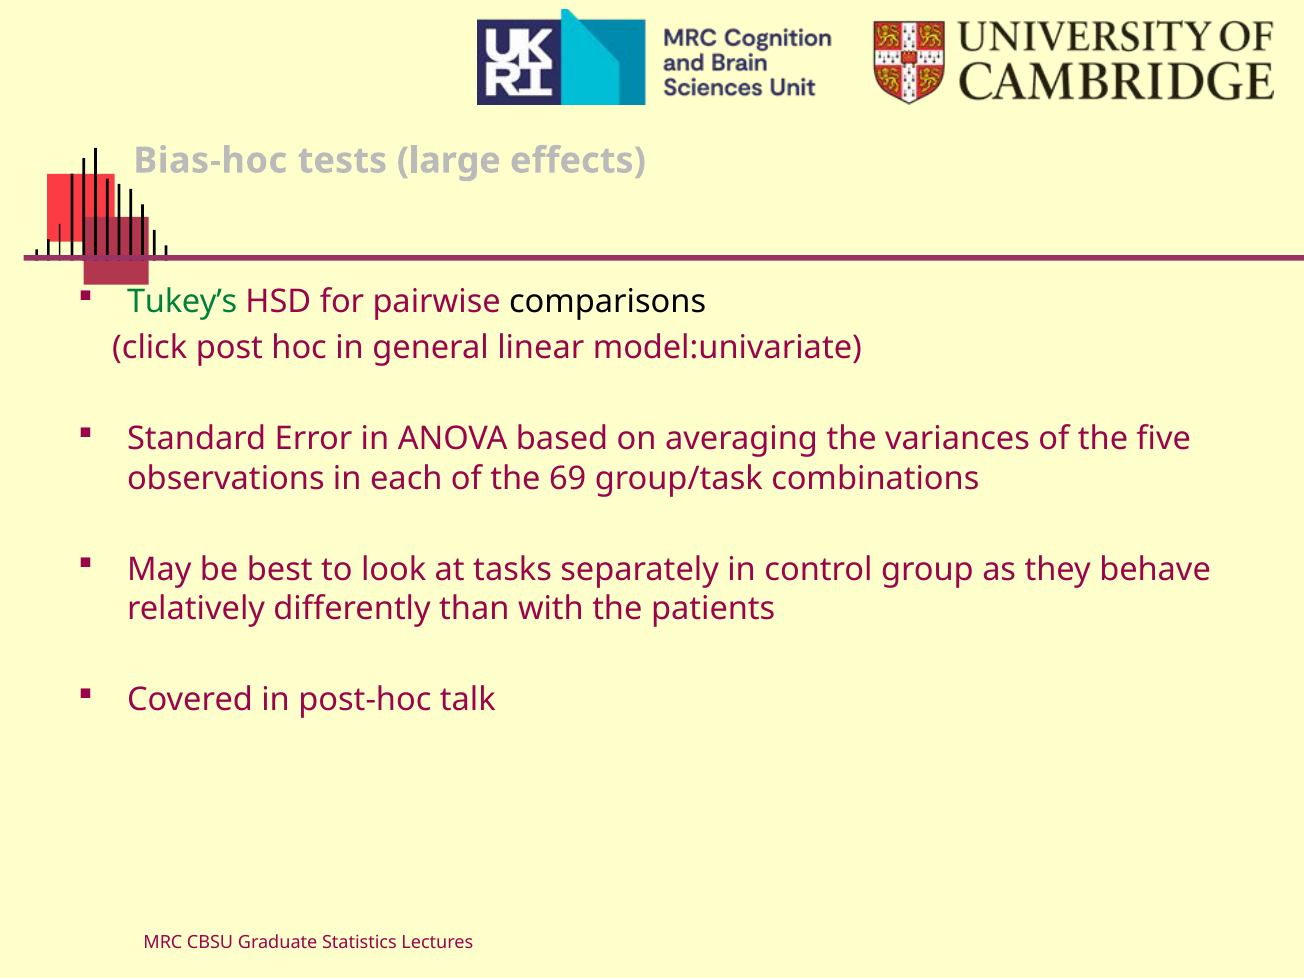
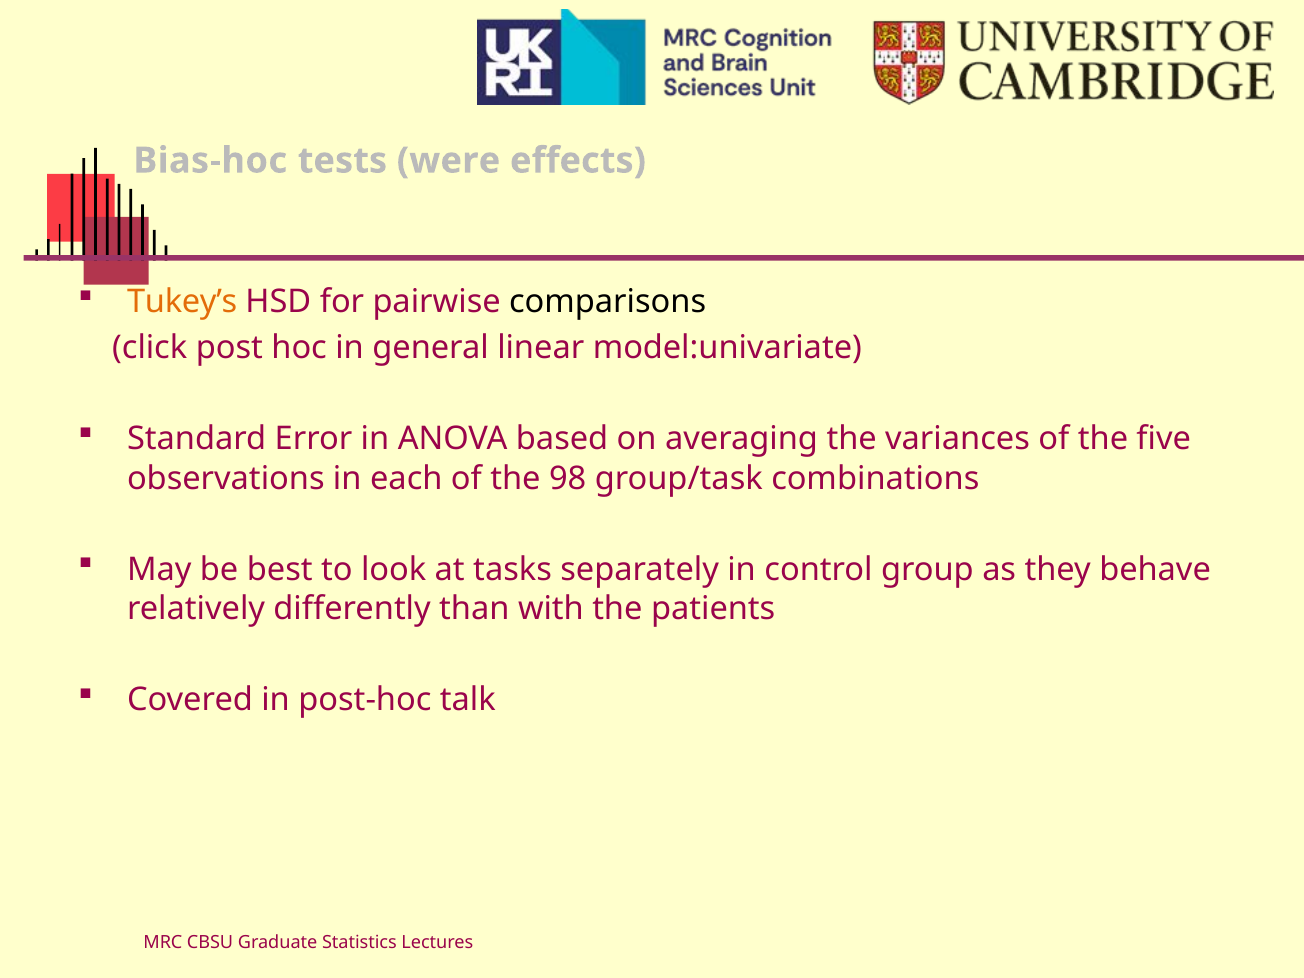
large: large -> were
Tukey’s colour: green -> orange
69: 69 -> 98
